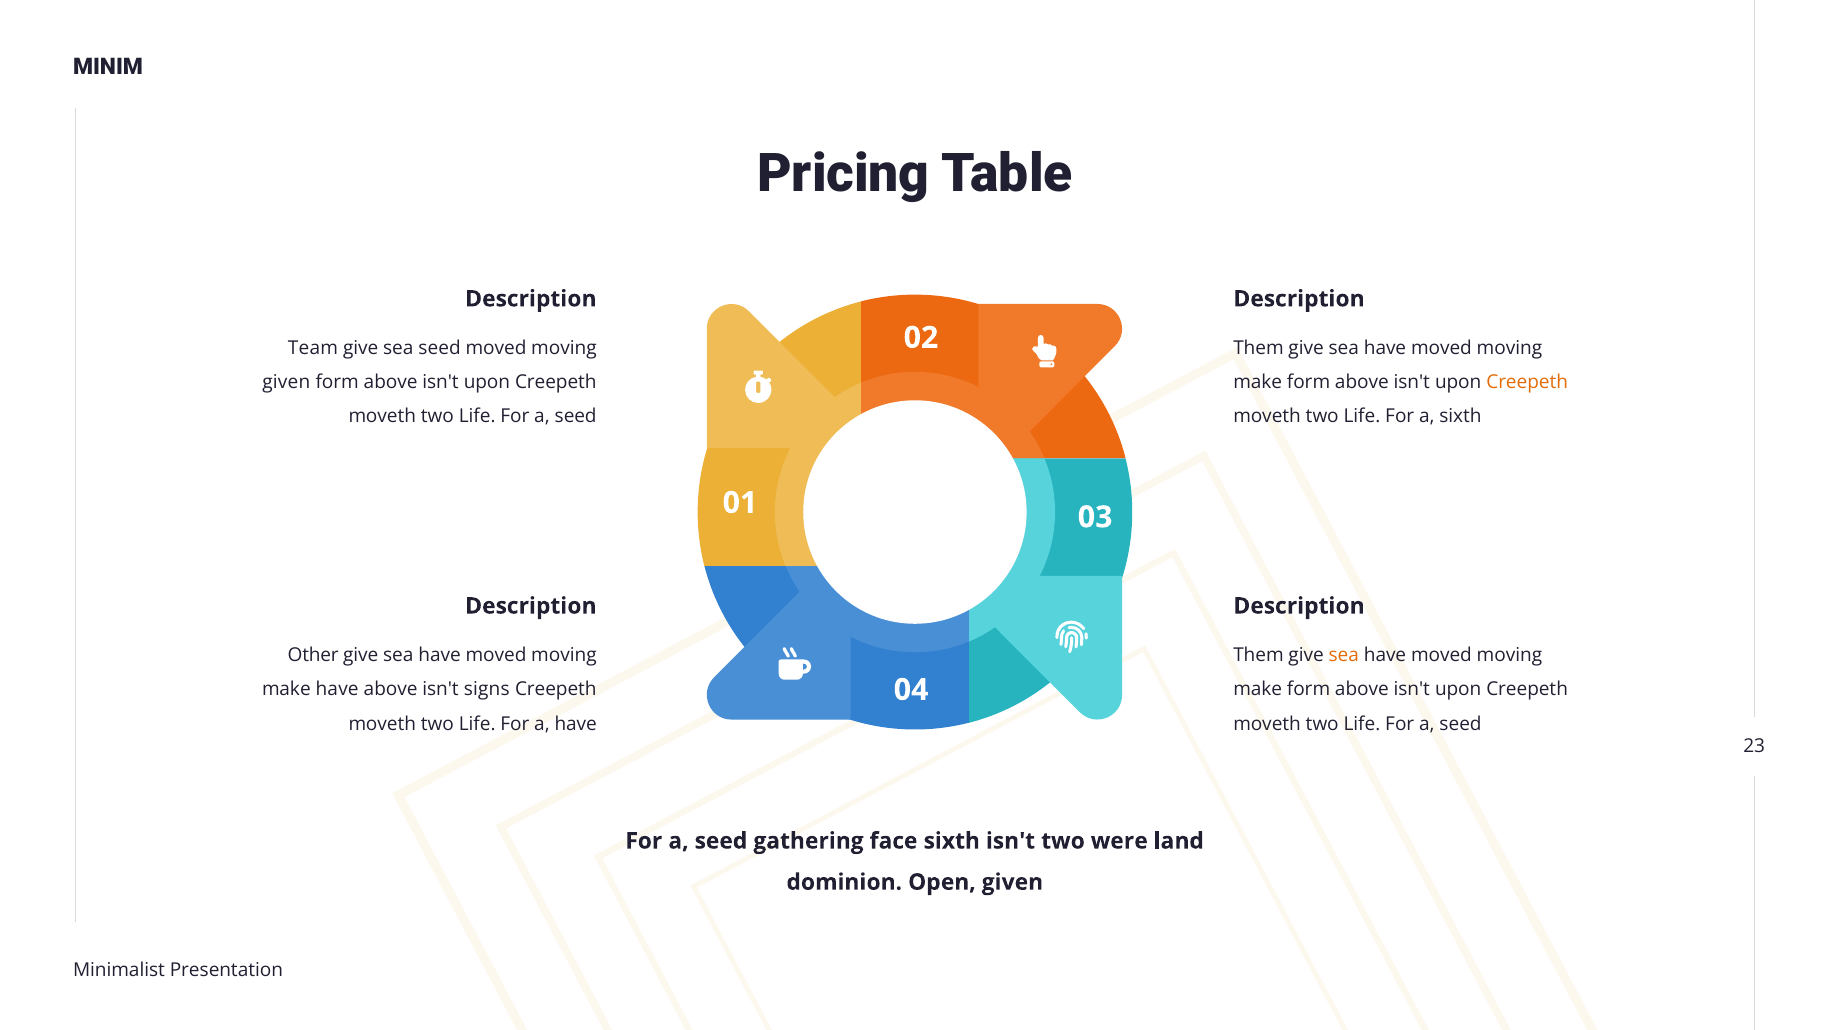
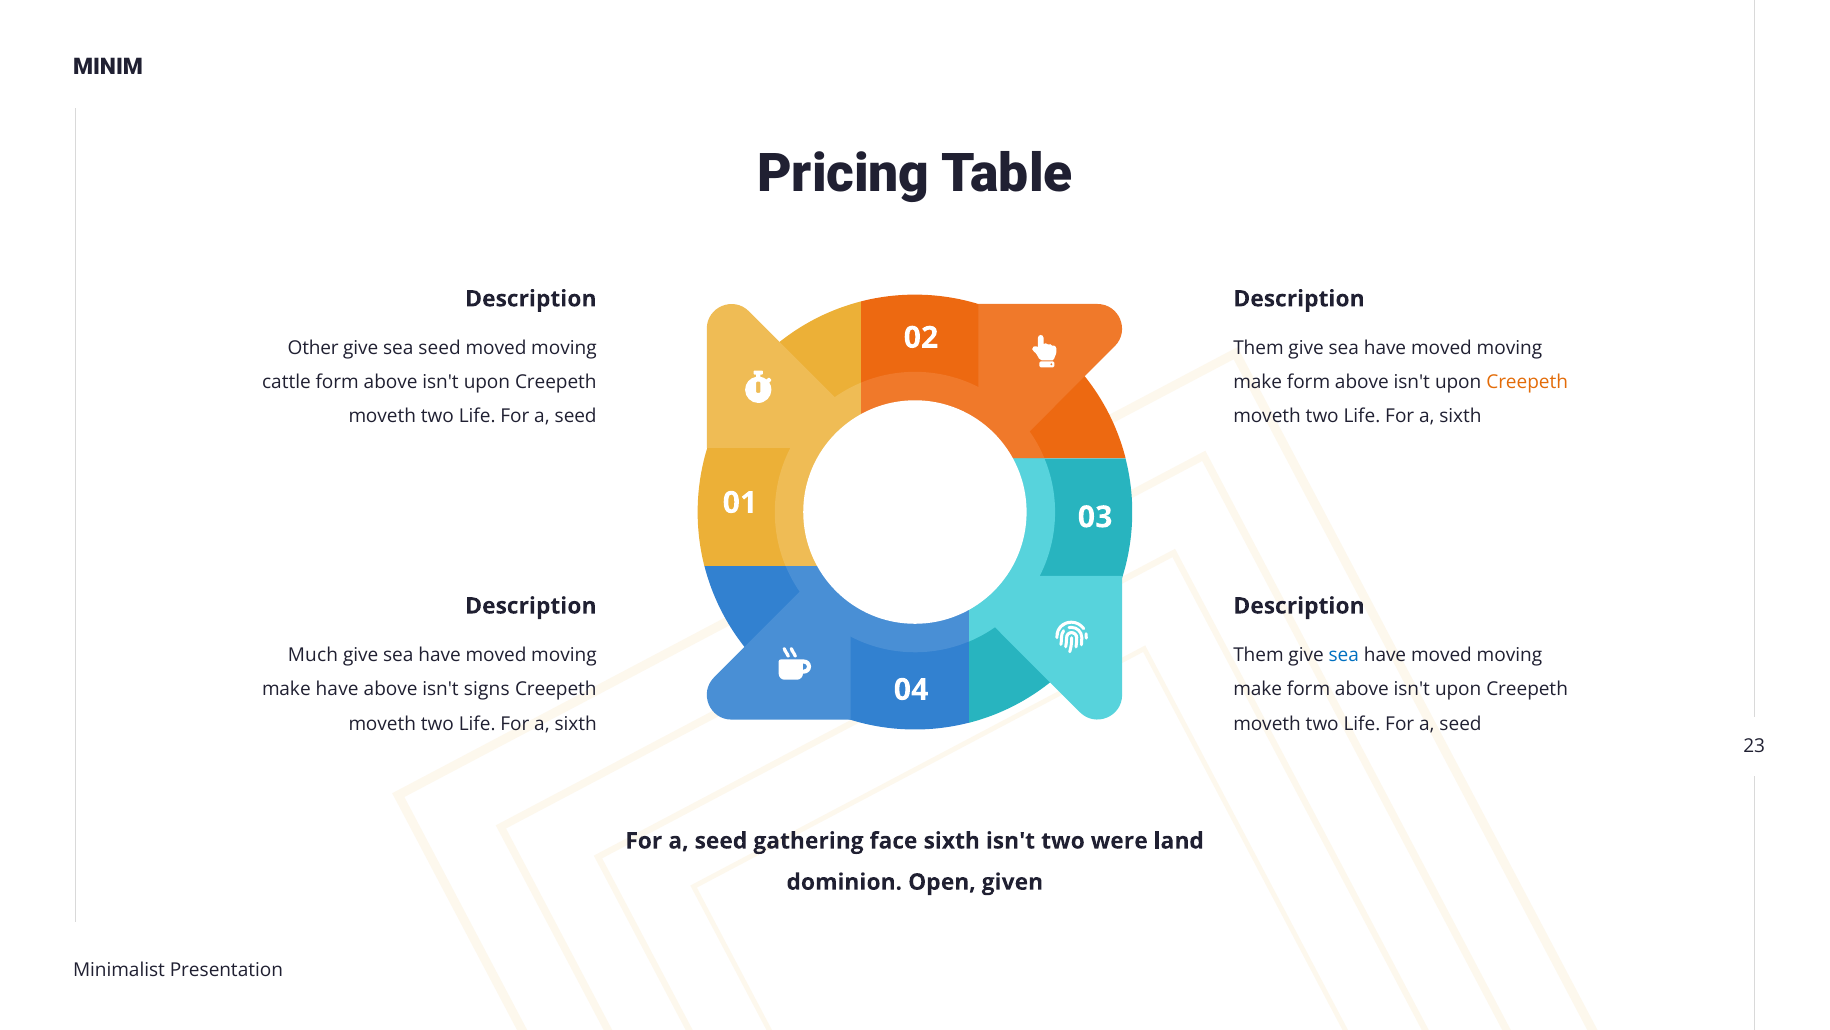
Team: Team -> Other
given at (286, 382): given -> cattle
Other: Other -> Much
sea at (1344, 655) colour: orange -> blue
have at (576, 723): have -> sixth
